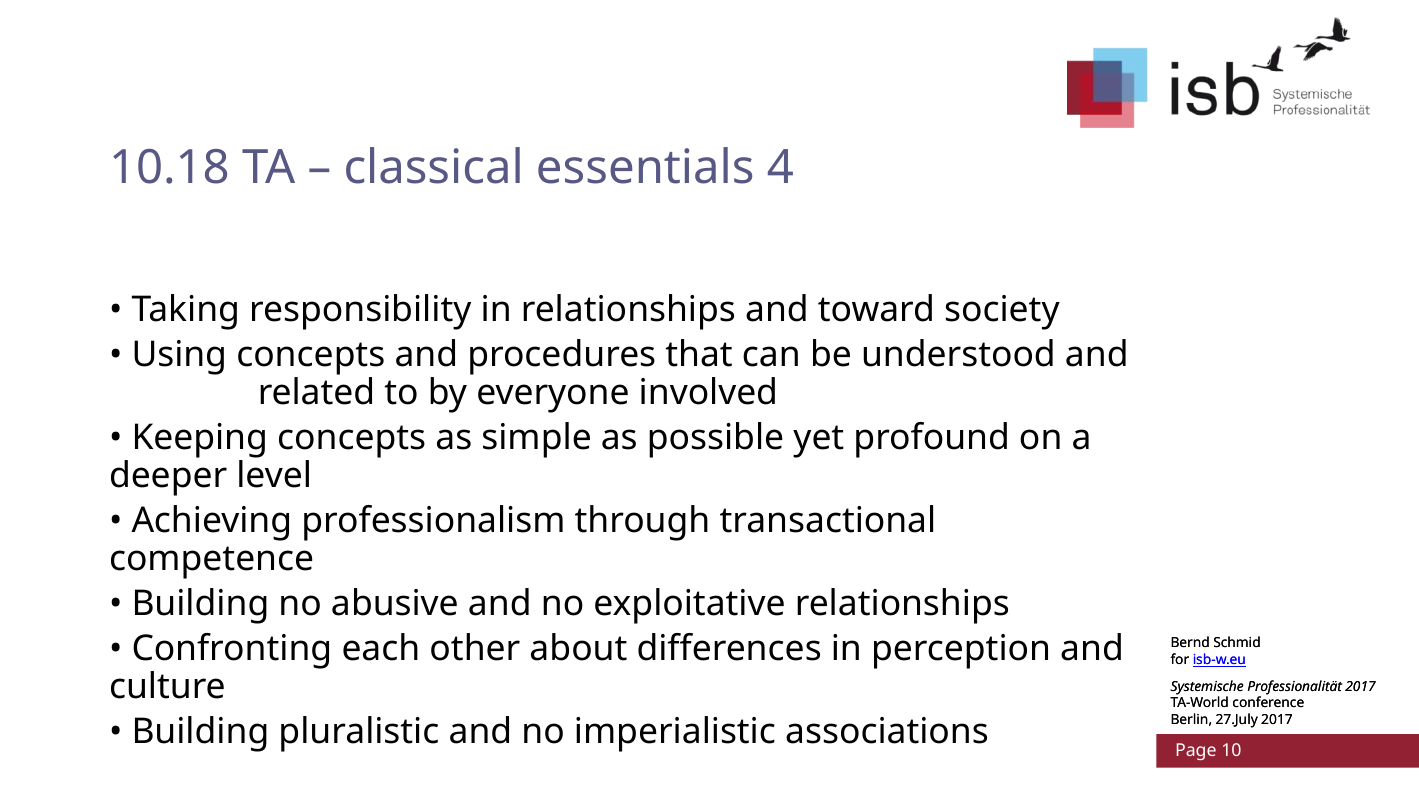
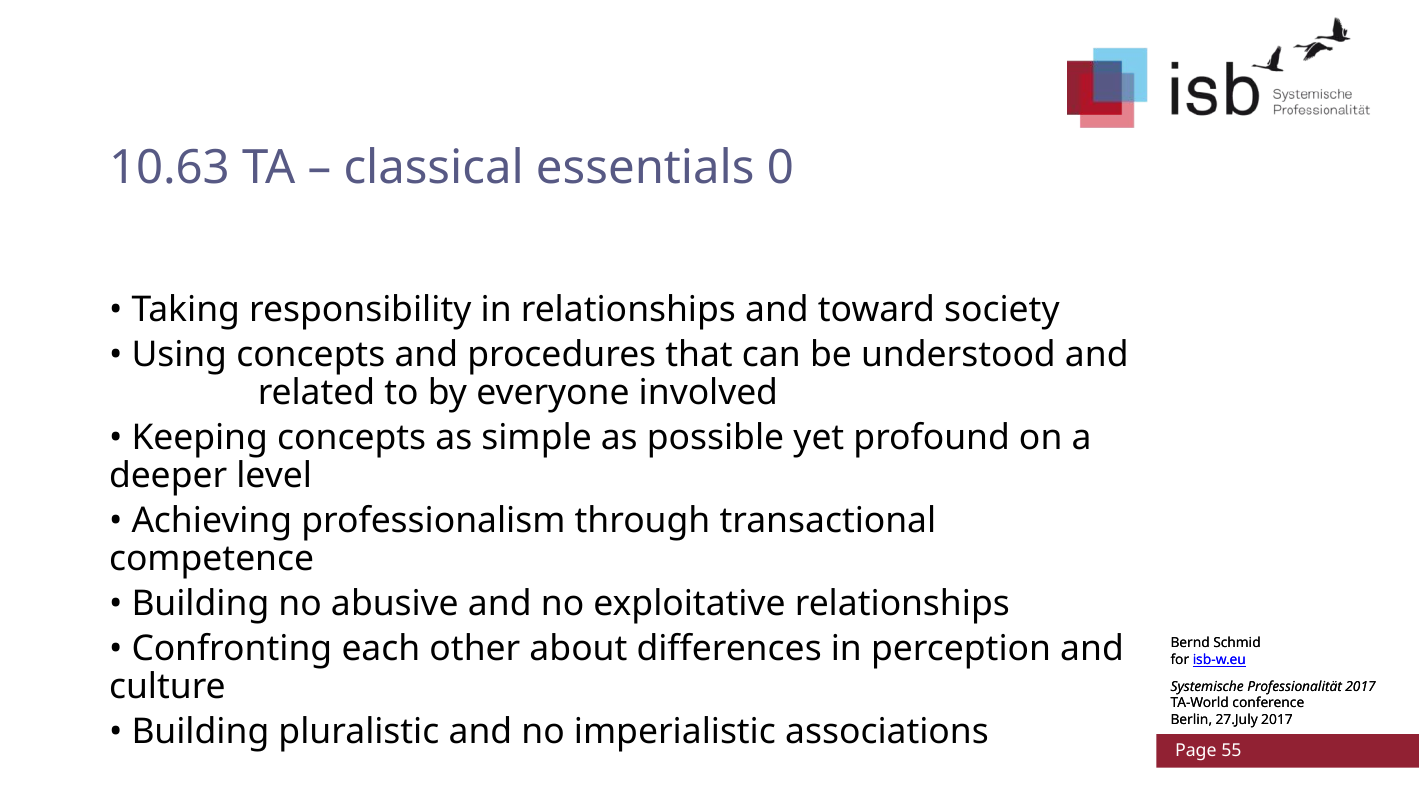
10.18: 10.18 -> 10.63
4: 4 -> 0
10: 10 -> 55
